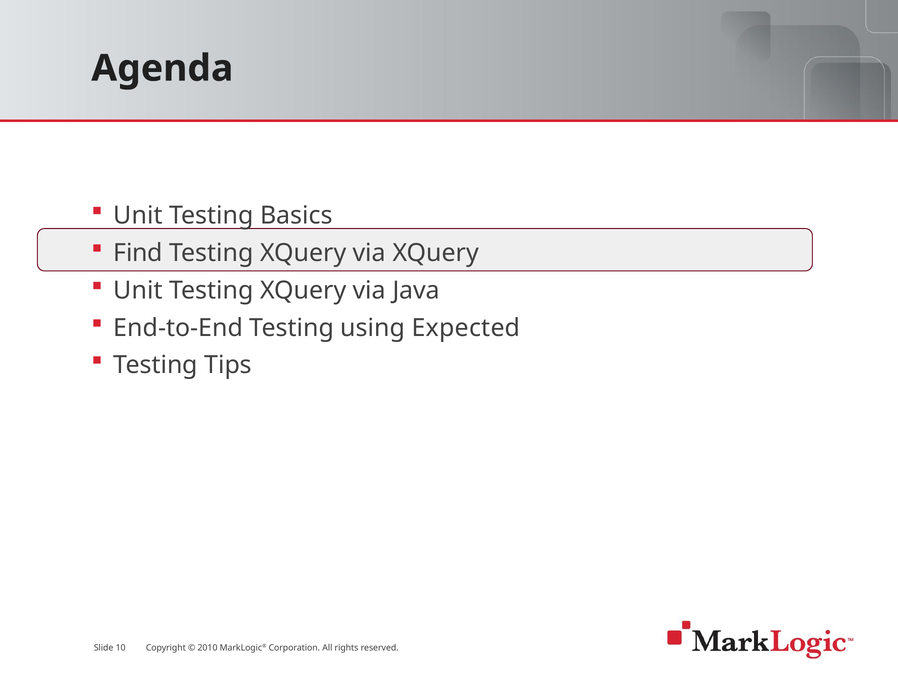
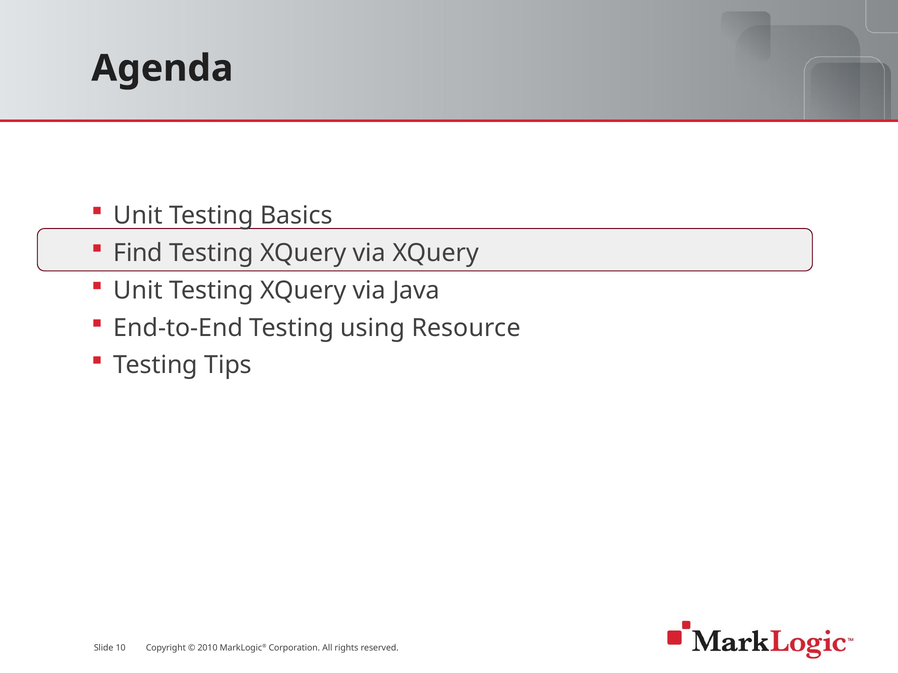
Expected: Expected -> Resource
